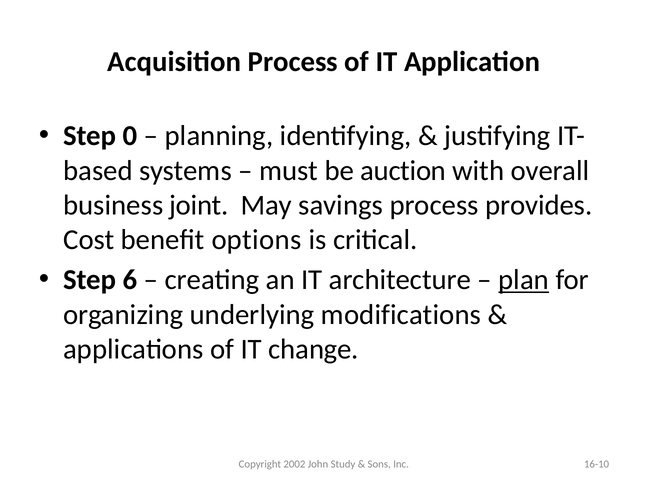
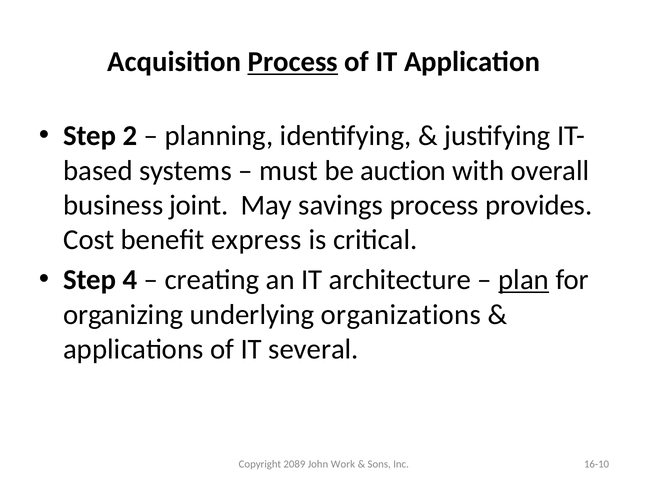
Process at (293, 62) underline: none -> present
0: 0 -> 2
options: options -> express
6: 6 -> 4
modifications: modifications -> organizations
change: change -> several
2002: 2002 -> 2089
Study: Study -> Work
